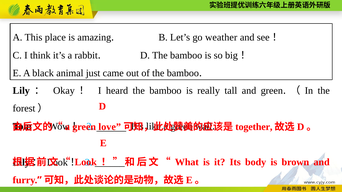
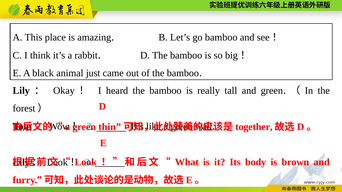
go weather: weather -> bamboo
love: love -> thin
